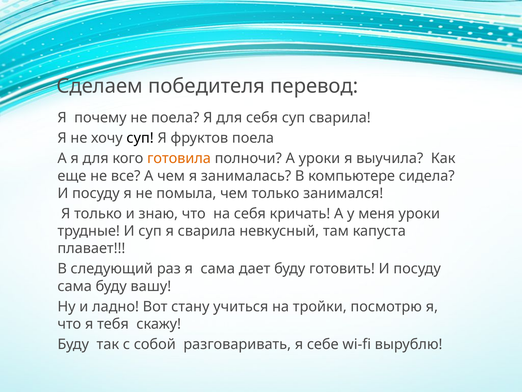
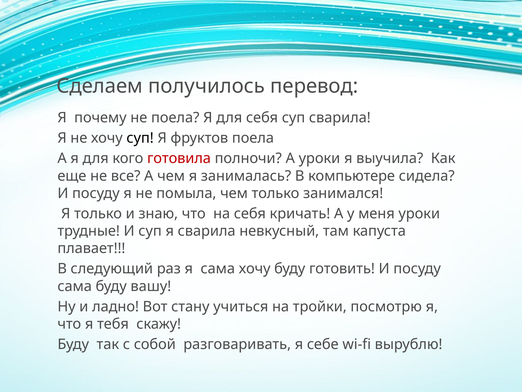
победителя: победителя -> получилось
готовила colour: orange -> red
сама дает: дает -> хочу
